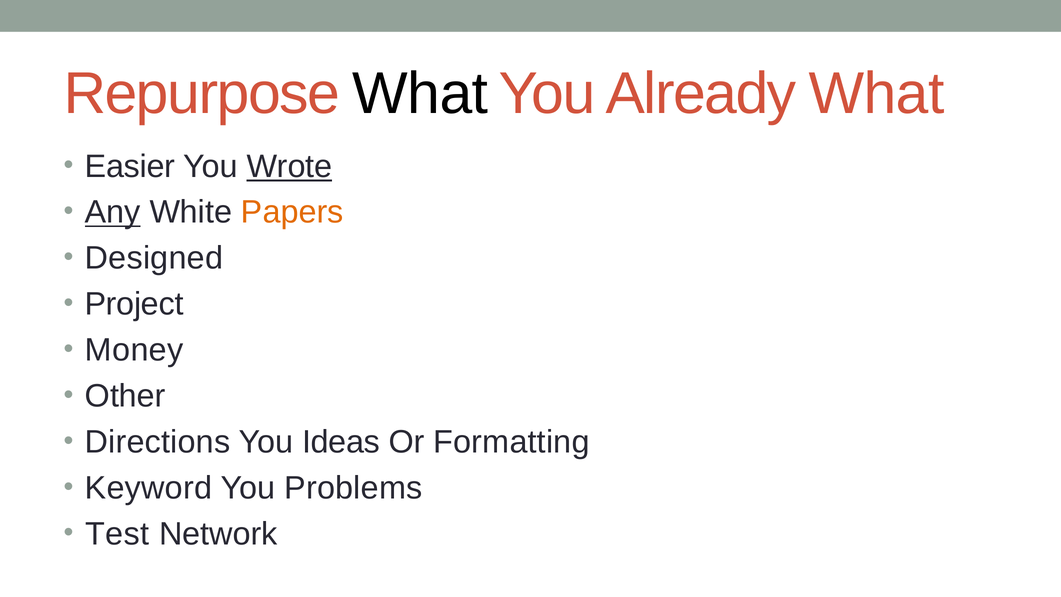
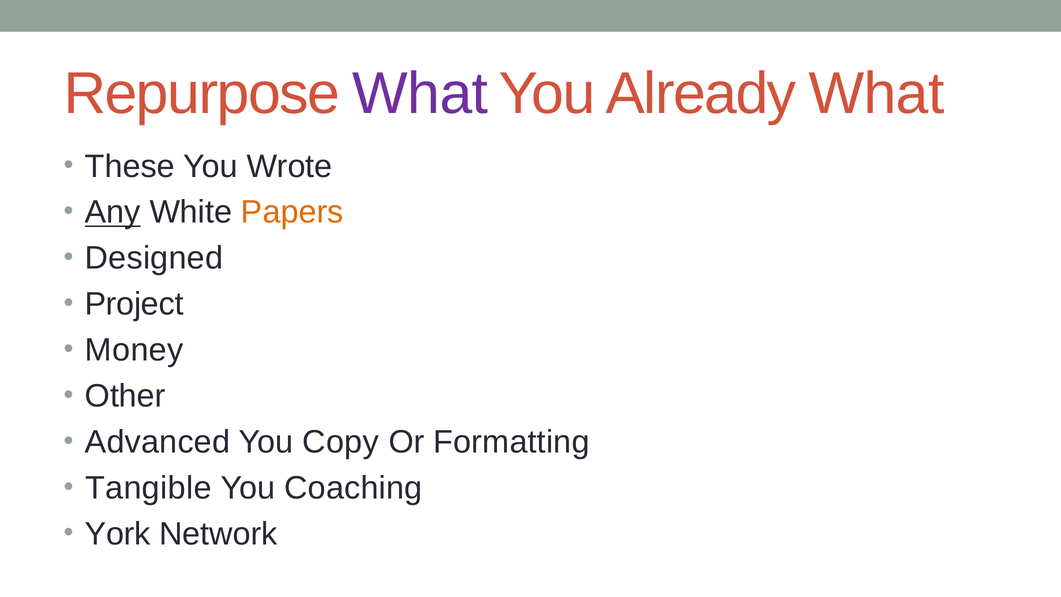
What at (420, 94) colour: black -> purple
Easier: Easier -> These
Wrote underline: present -> none
Directions: Directions -> Advanced
Ideas: Ideas -> Copy
Keyword: Keyword -> Tangible
Problems: Problems -> Coaching
Test: Test -> York
